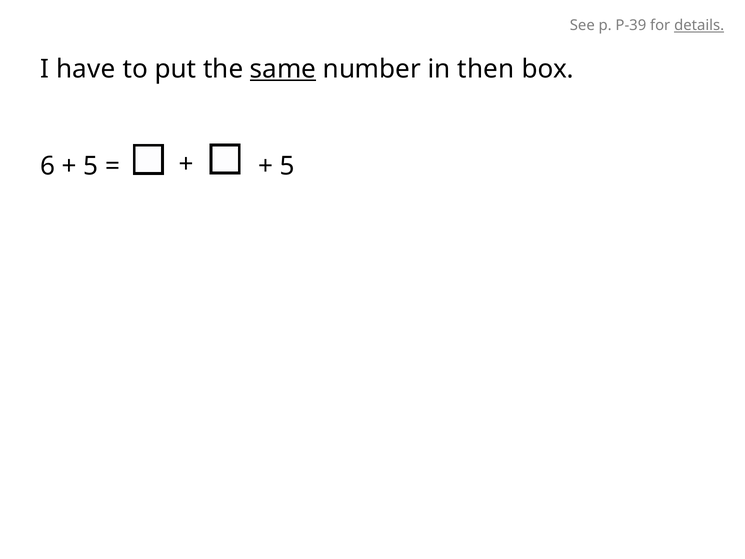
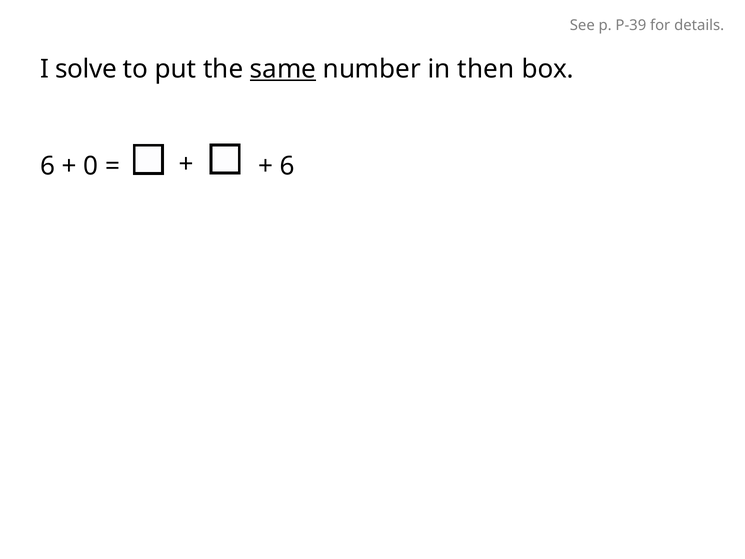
details underline: present -> none
have: have -> solve
5 at (91, 166): 5 -> 0
5 at (287, 166): 5 -> 6
